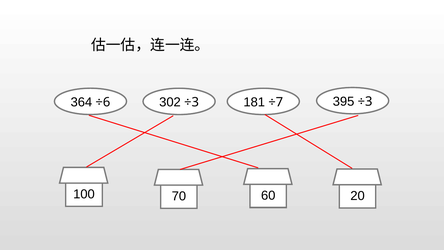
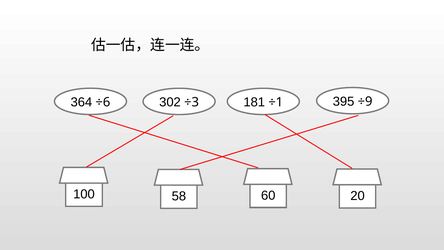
÷7: ÷7 -> ÷1
395 ÷3: ÷3 -> ÷9
70: 70 -> 58
